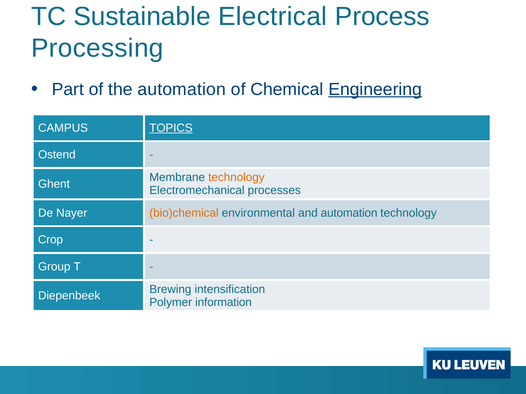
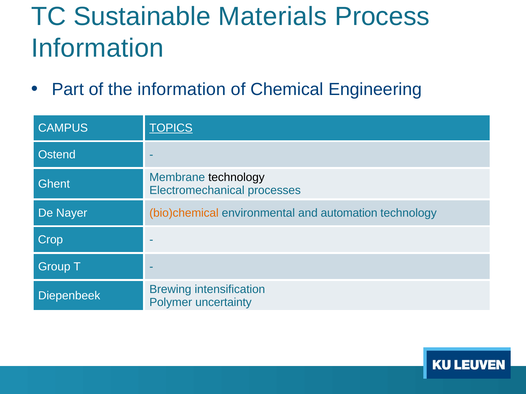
Electrical: Electrical -> Materials
Processing at (97, 48): Processing -> Information
the automation: automation -> information
Engineering underline: present -> none
technology at (236, 178) colour: orange -> black
information: information -> uncertainty
